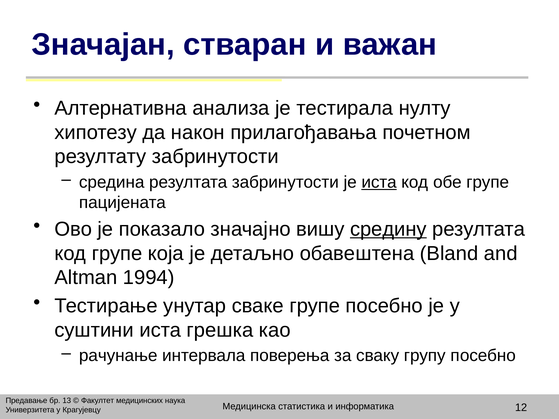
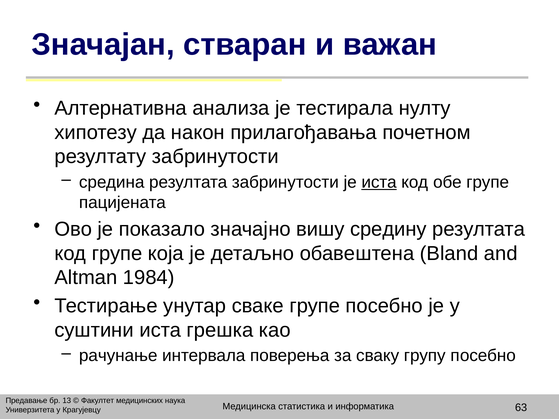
средину underline: present -> none
1994: 1994 -> 1984
12: 12 -> 63
